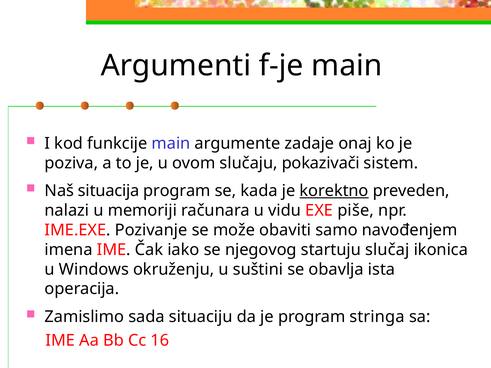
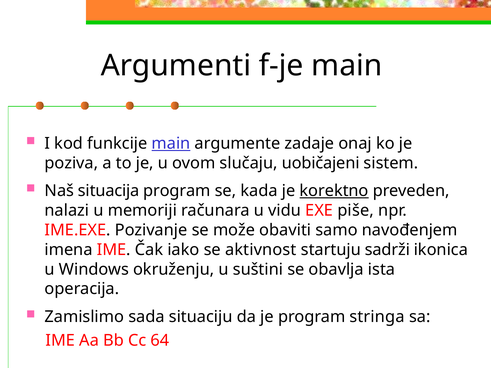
main at (171, 143) underline: none -> present
pokazivači: pokazivači -> uobičajeni
njegovog: njegovog -> aktivnost
slučaj: slučaj -> sadrži
16: 16 -> 64
